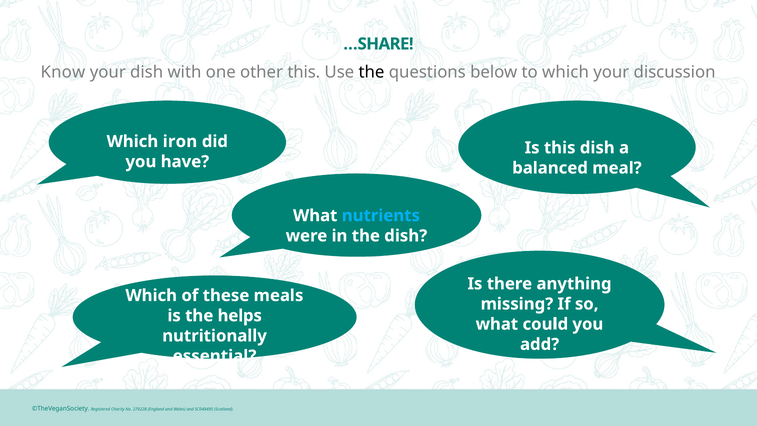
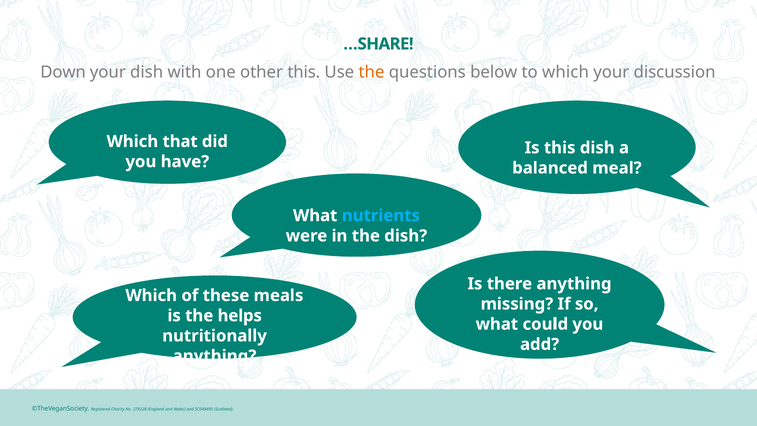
Know: Know -> Down
the at (371, 72) colour: black -> orange
iron: iron -> that
essential at (215, 356): essential -> anything
